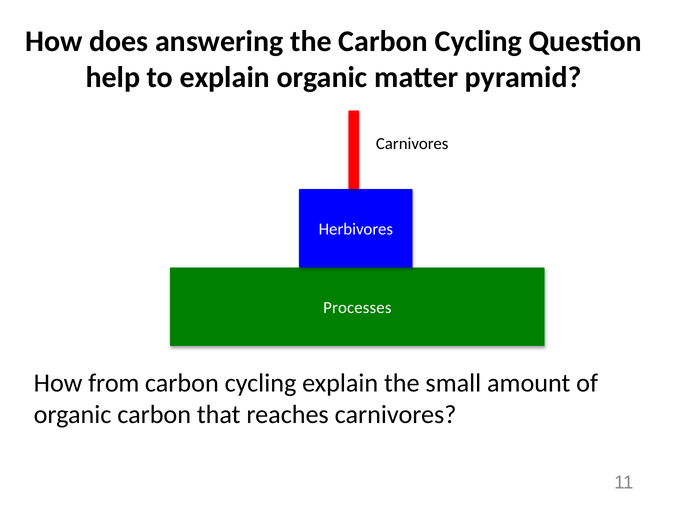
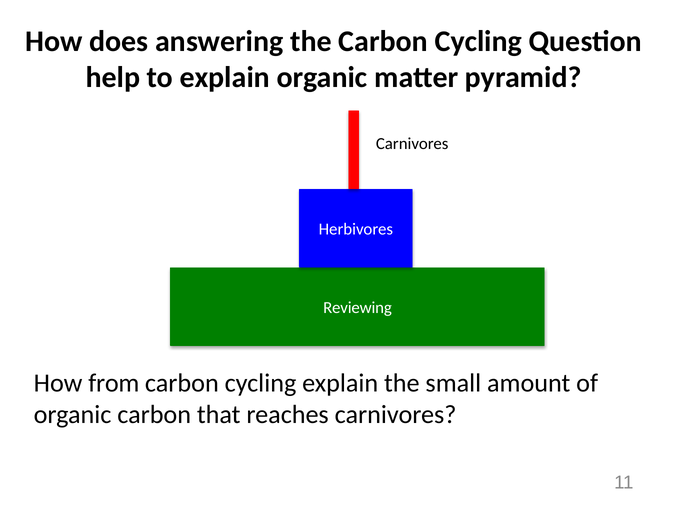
Processes: Processes -> Reviewing
